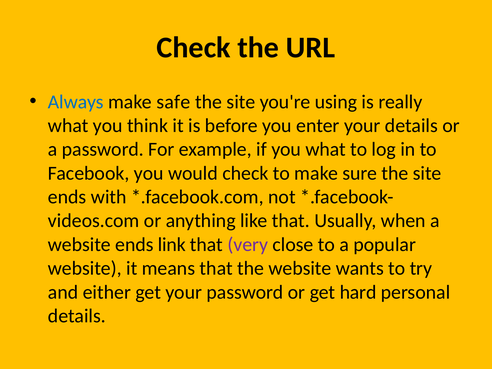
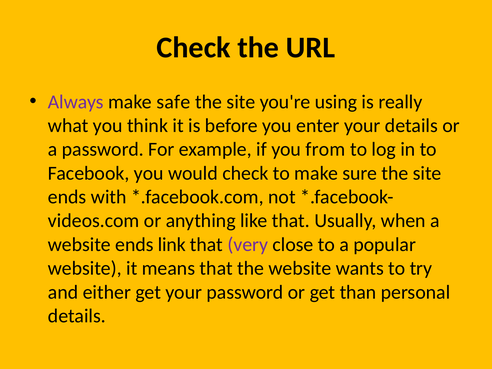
Always colour: blue -> purple
you what: what -> from
hard: hard -> than
